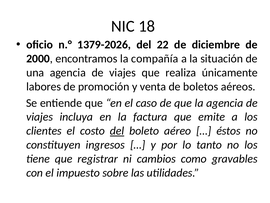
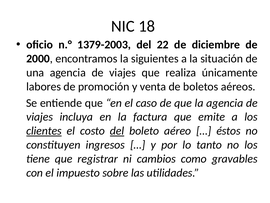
1379-2026: 1379-2026 -> 1379-2003
compañía: compañía -> siguientes
clientes underline: none -> present
